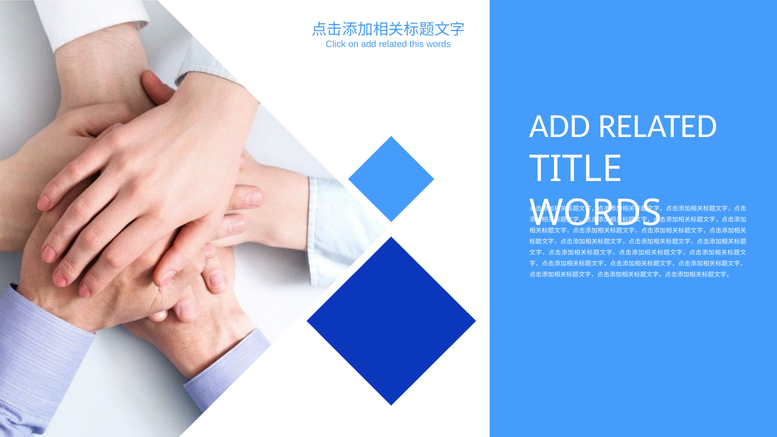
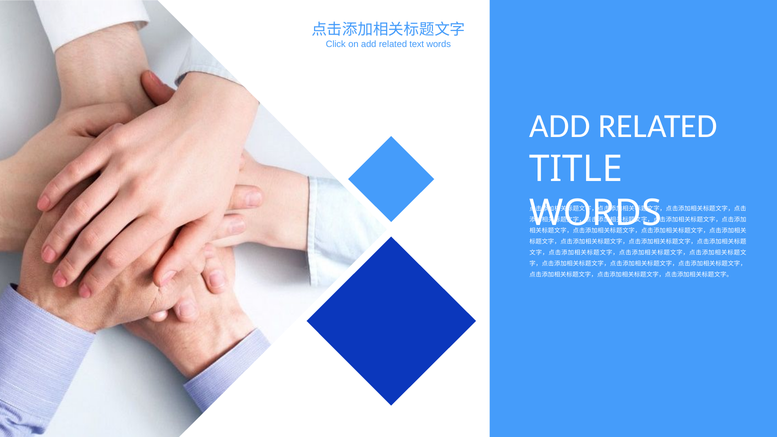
this: this -> text
